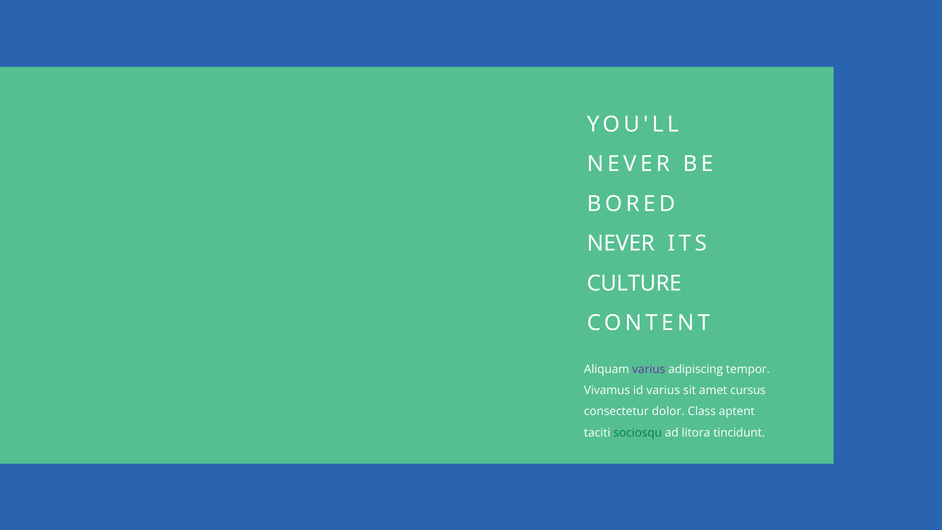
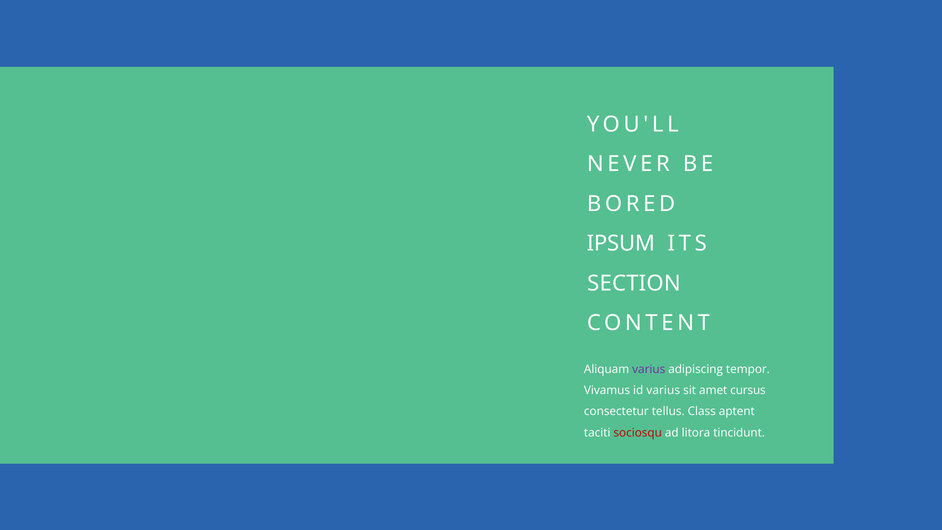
NEVER at (621, 244): NEVER -> IPSUM
CULTURE: CULTURE -> SECTION
dolor: dolor -> tellus
sociosqu colour: green -> red
